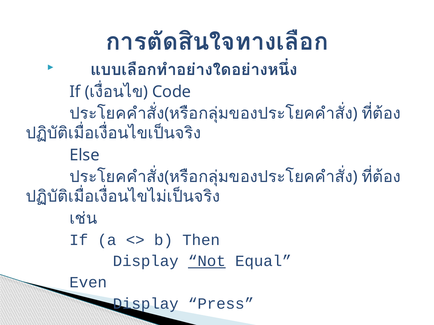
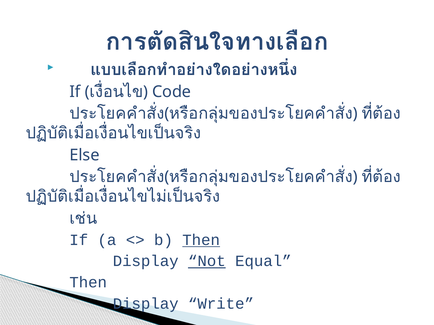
Then at (201, 240) underline: none -> present
Even at (88, 283): Even -> Then
Press: Press -> Write
